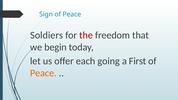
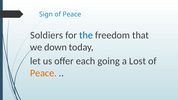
the colour: red -> blue
begin: begin -> down
First: First -> Lost
